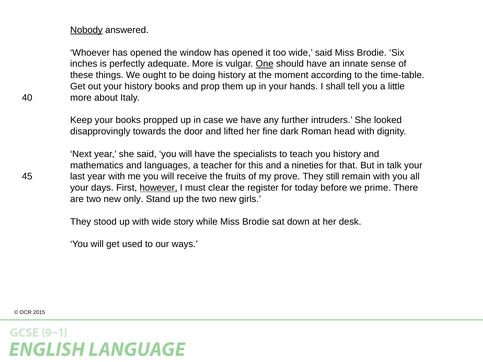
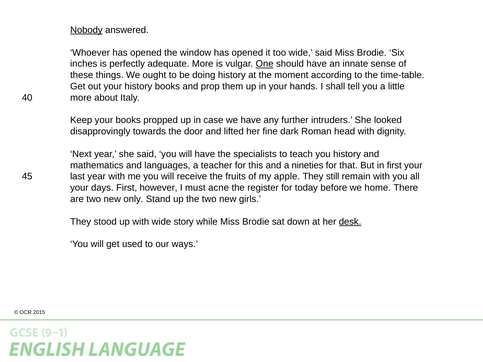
in talk: talk -> first
prove: prove -> apple
however underline: present -> none
clear: clear -> acne
prime: prime -> home
desk underline: none -> present
